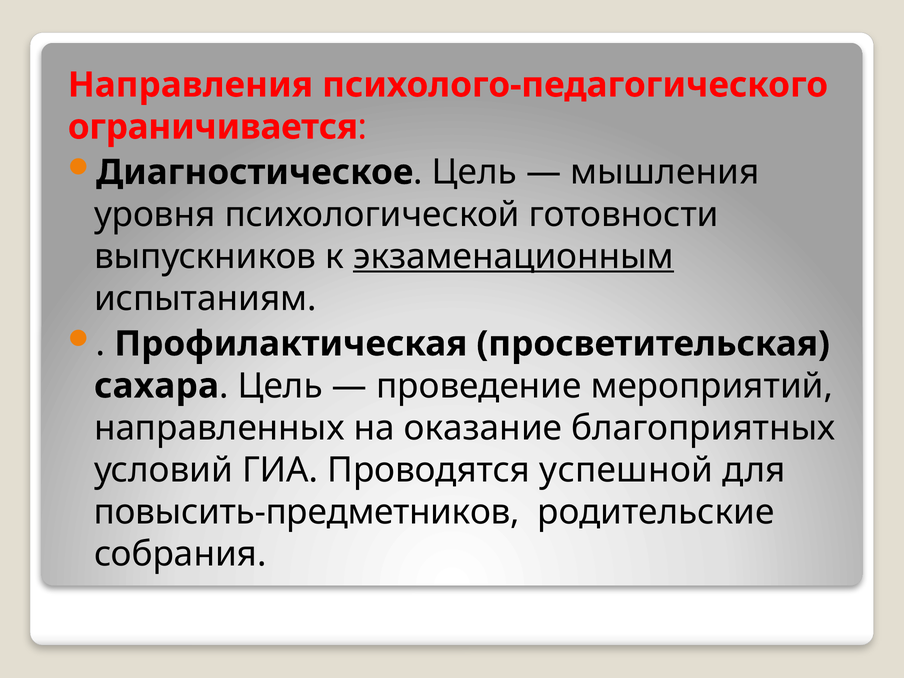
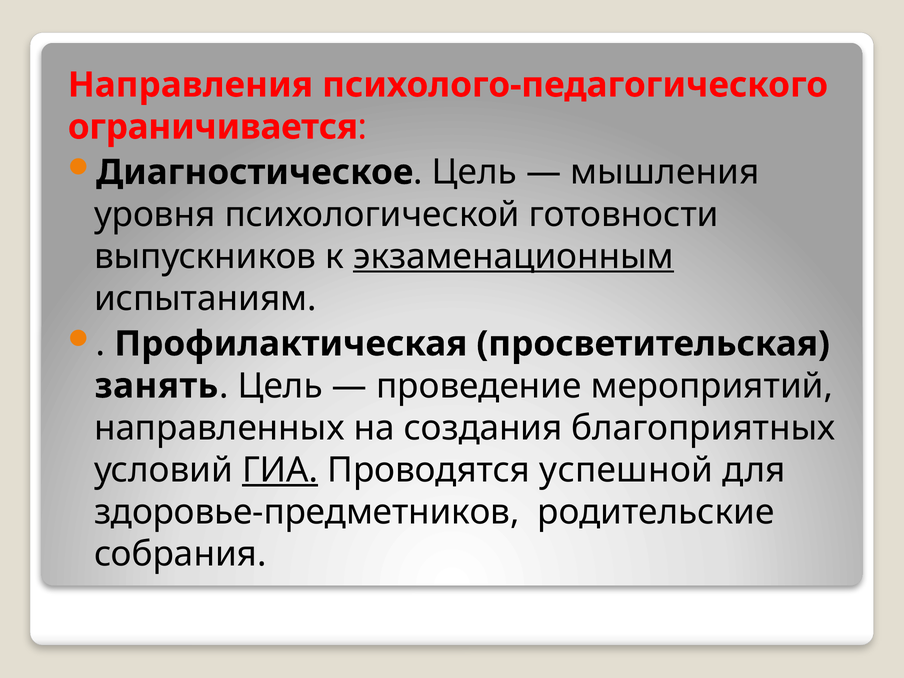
сахара: сахара -> занять
оказание: оказание -> создания
ГИА underline: none -> present
повысить-предметников: повысить-предметников -> здоровье-предметников
